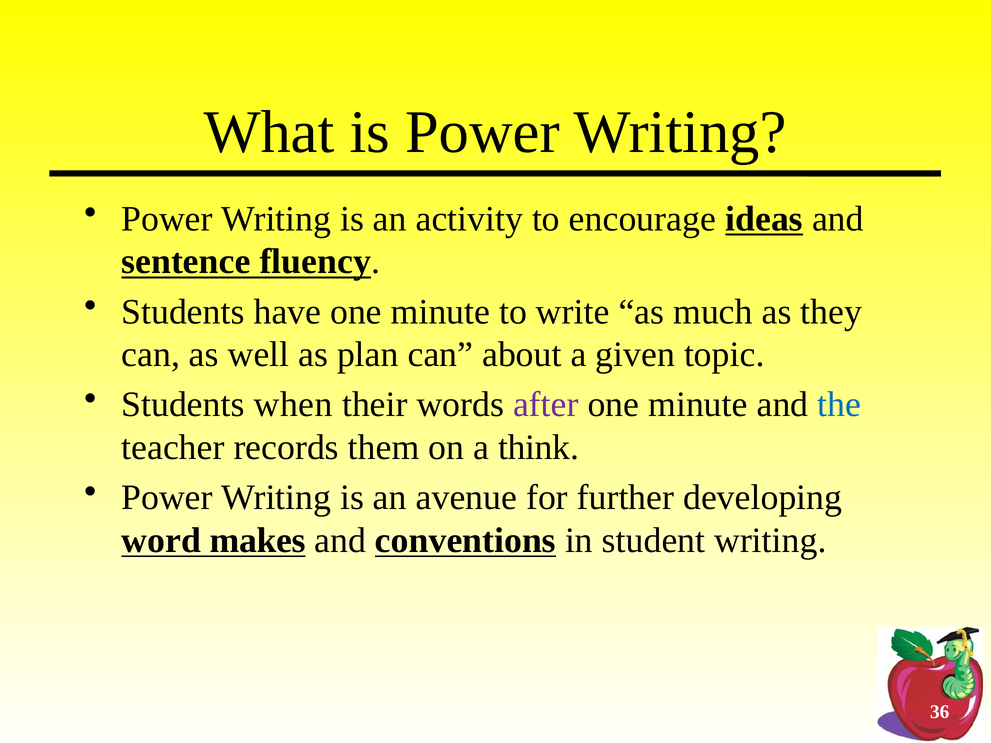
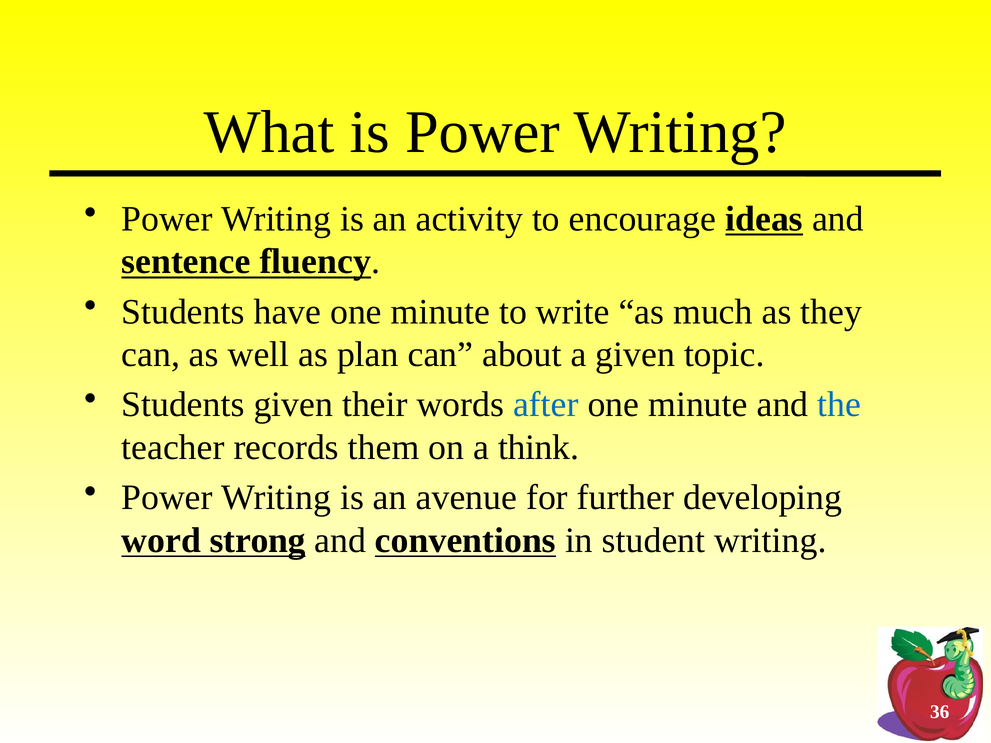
Students when: when -> given
after colour: purple -> blue
makes: makes -> strong
